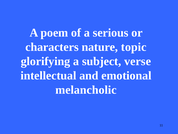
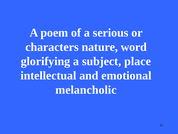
topic: topic -> word
verse: verse -> place
